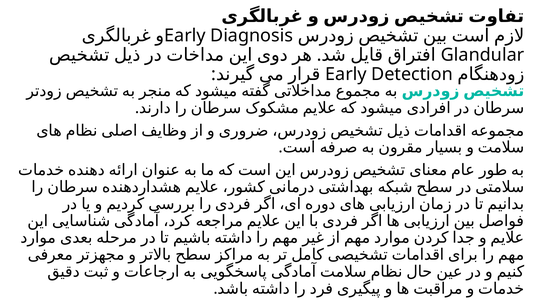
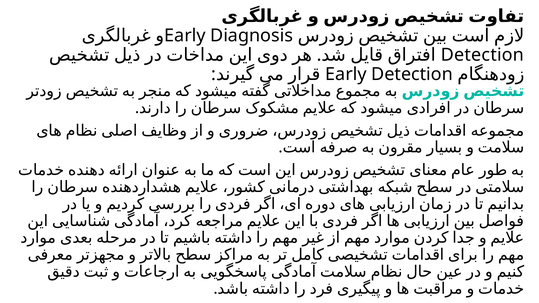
Glandular at (483, 55): Glandular -> Detection
